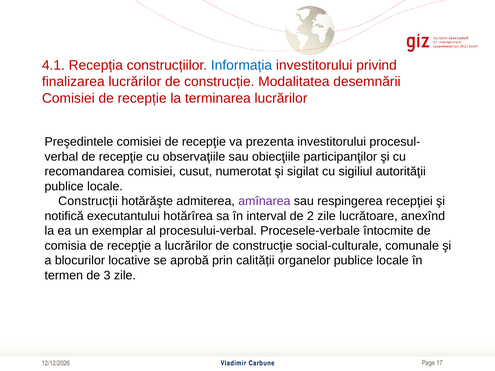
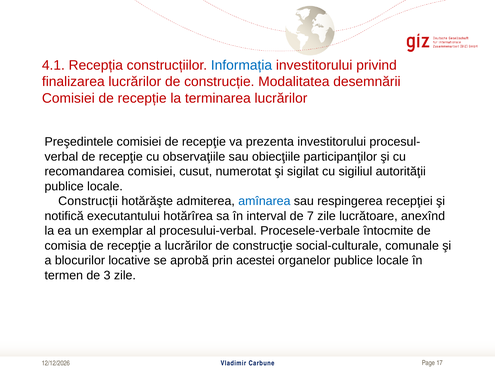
amînarea colour: purple -> blue
2: 2 -> 7
calității: calității -> acestei
